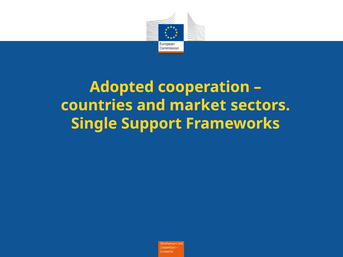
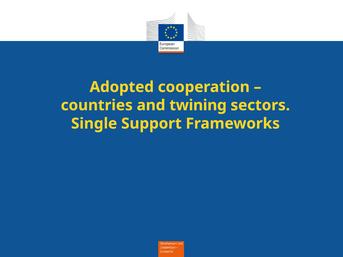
market: market -> twining
